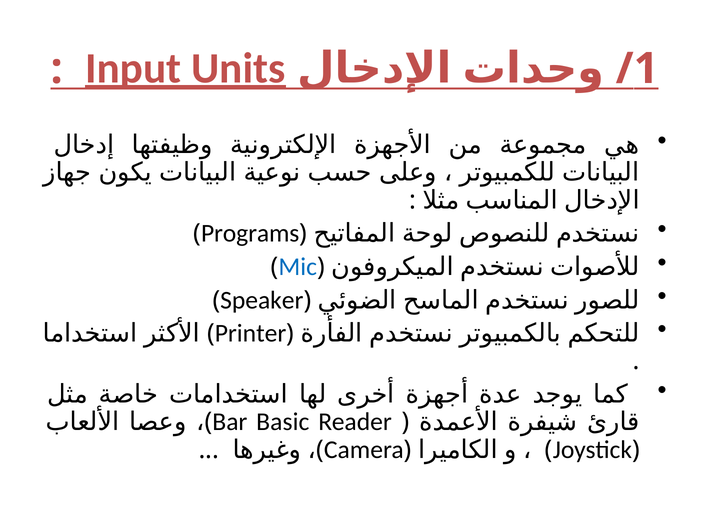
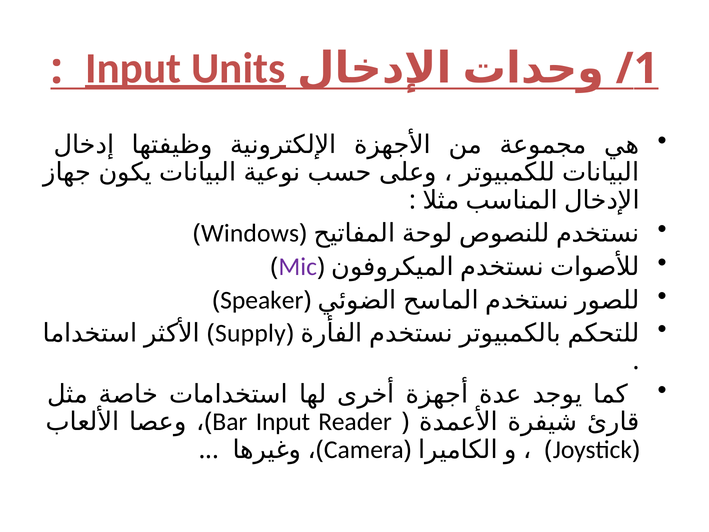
Programs: Programs -> Windows
Mic colour: blue -> purple
Printer: Printer -> Supply
Bar Basic: Basic -> Input
